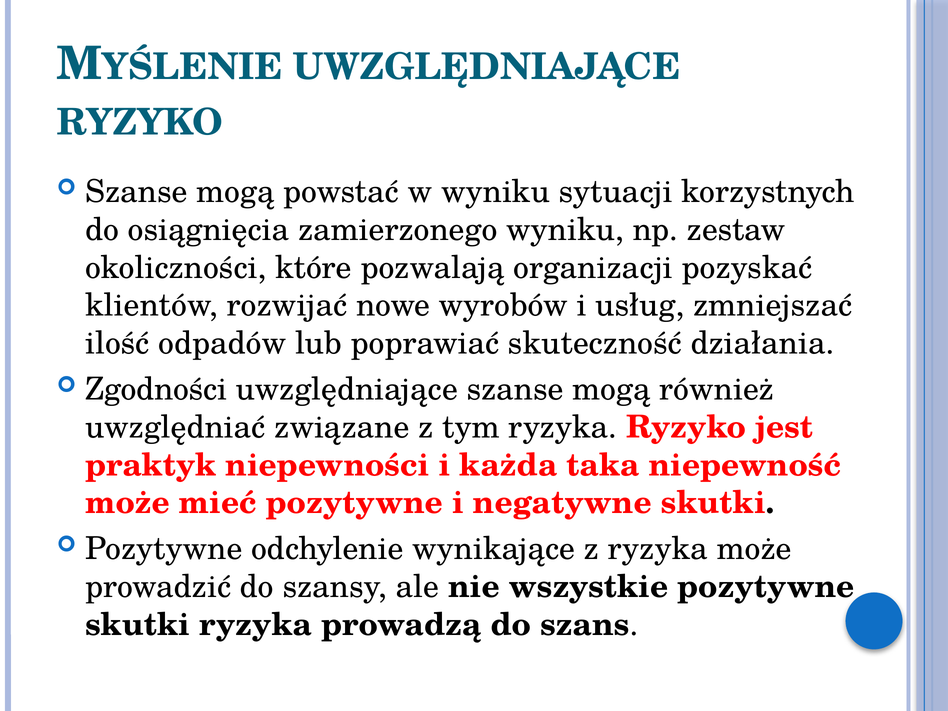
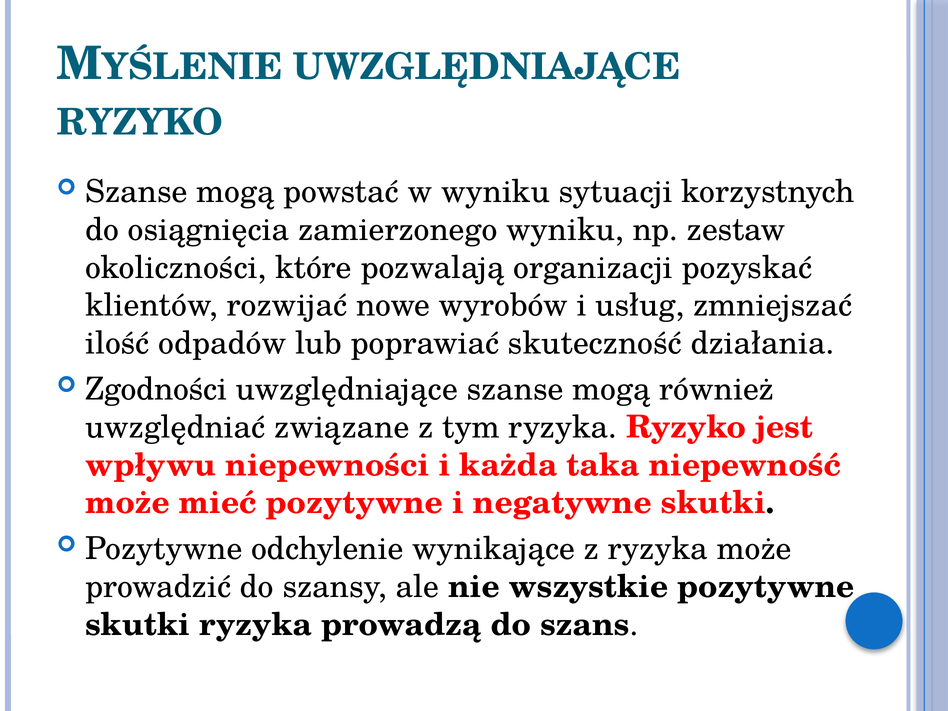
praktyk: praktyk -> wpływu
